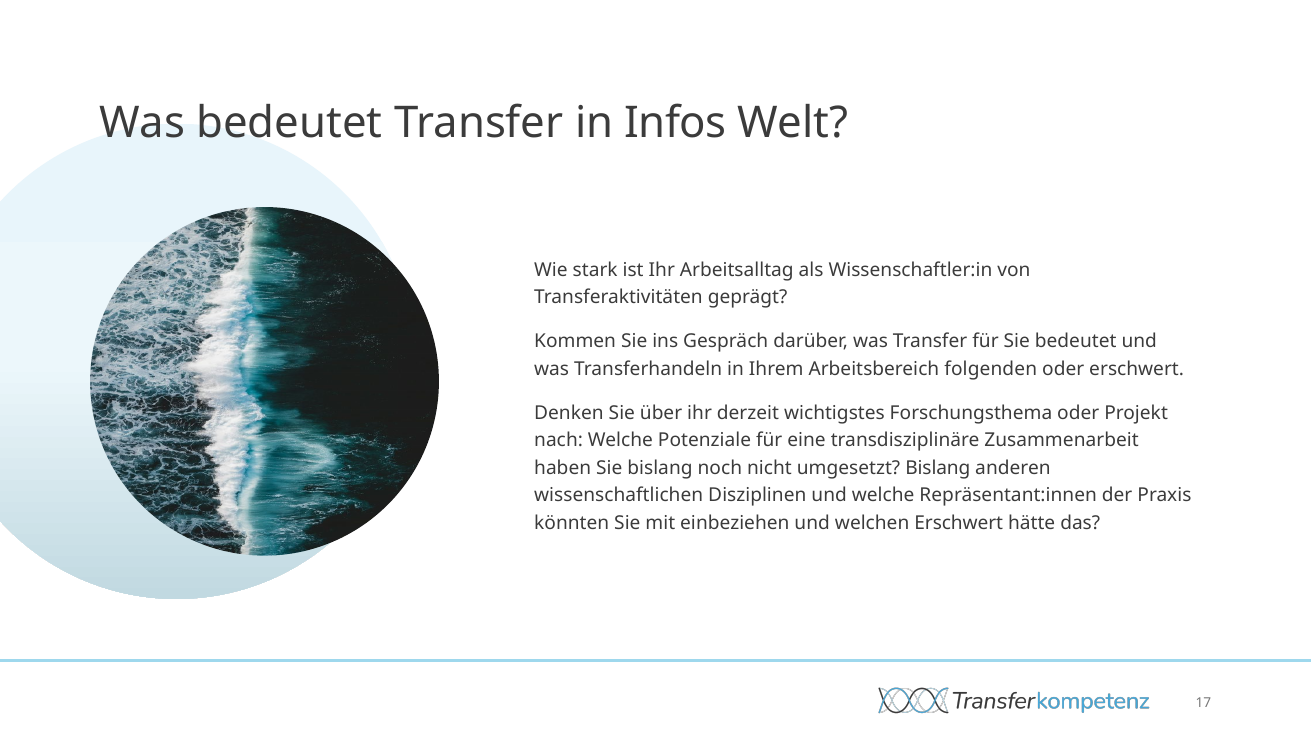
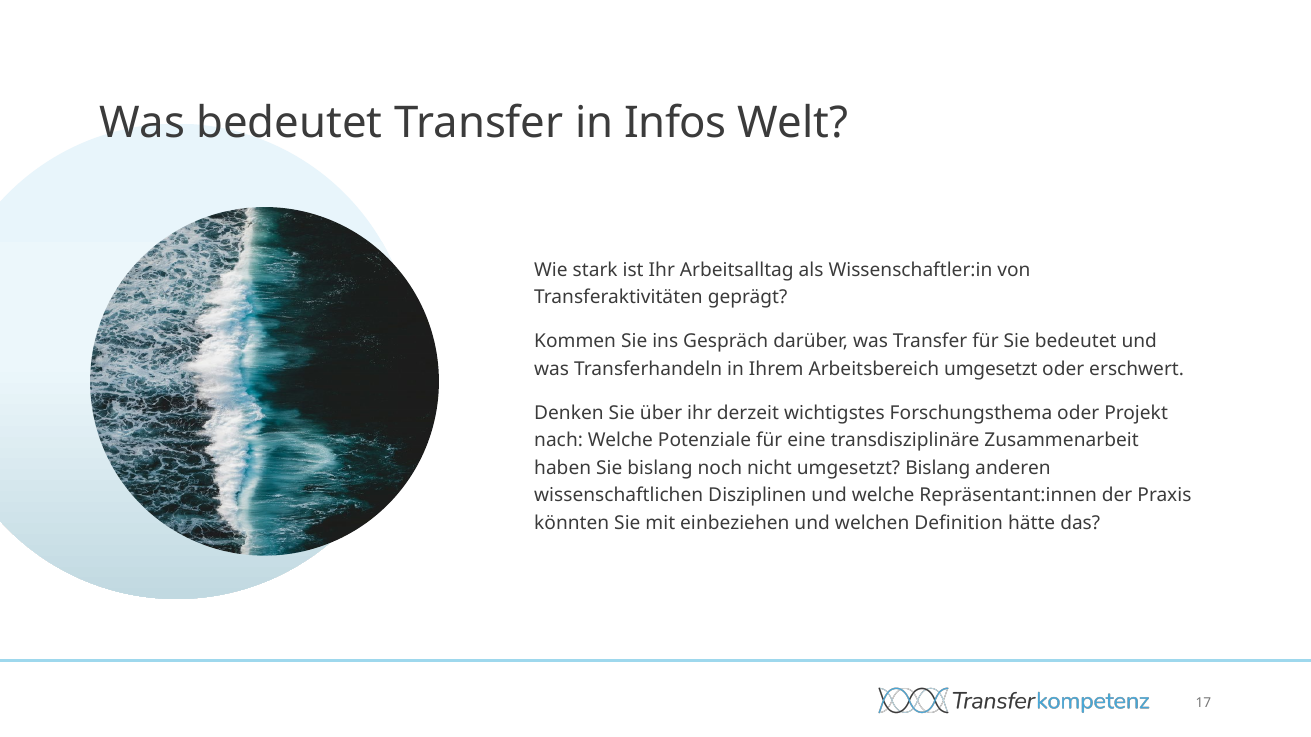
Arbeitsbereich folgenden: folgenden -> umgesetzt
welchen Erschwert: Erschwert -> Definition
